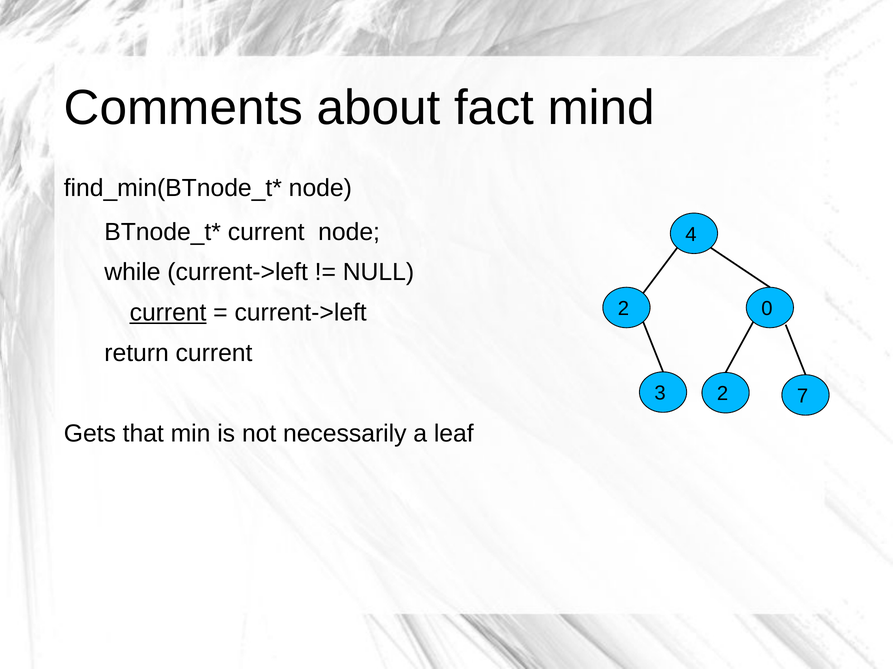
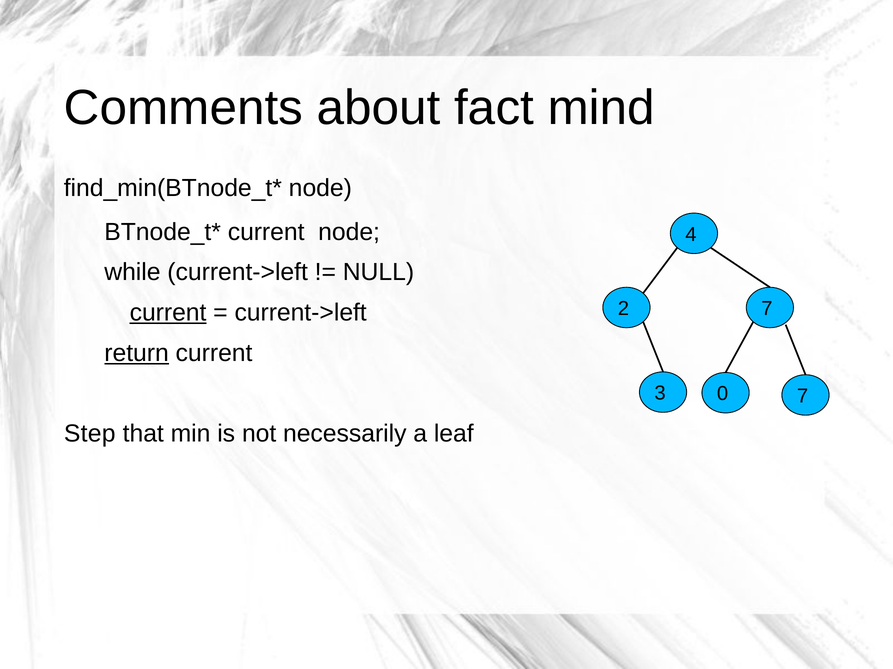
2 0: 0 -> 7
return underline: none -> present
3 2: 2 -> 0
Gets: Gets -> Step
